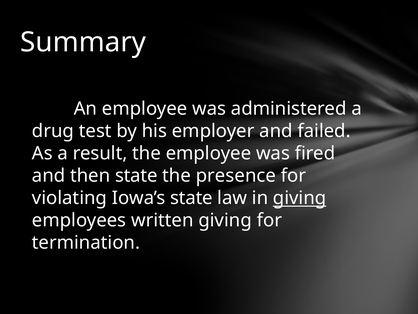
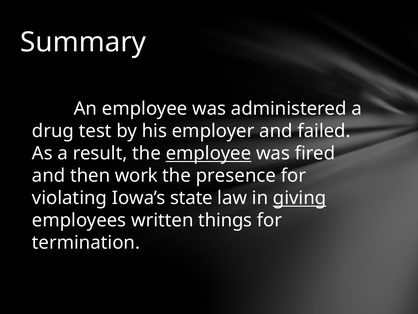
employee at (209, 153) underline: none -> present
then state: state -> work
written giving: giving -> things
